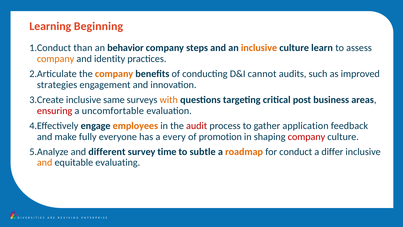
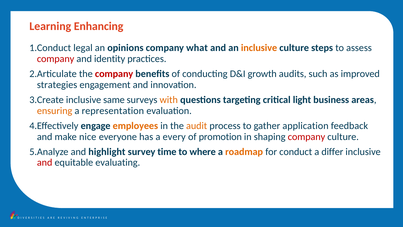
Beginning: Beginning -> Enhancing
than: than -> legal
behavior: behavior -> opinions
steps: steps -> what
learn: learn -> steps
company at (56, 59) colour: orange -> red
company at (114, 74) colour: orange -> red
cannot: cannot -> growth
post: post -> light
ensuring colour: red -> orange
uncomfortable: uncomfortable -> representation
audit colour: red -> orange
fully: fully -> nice
different: different -> highlight
subtle: subtle -> where
and at (45, 162) colour: orange -> red
